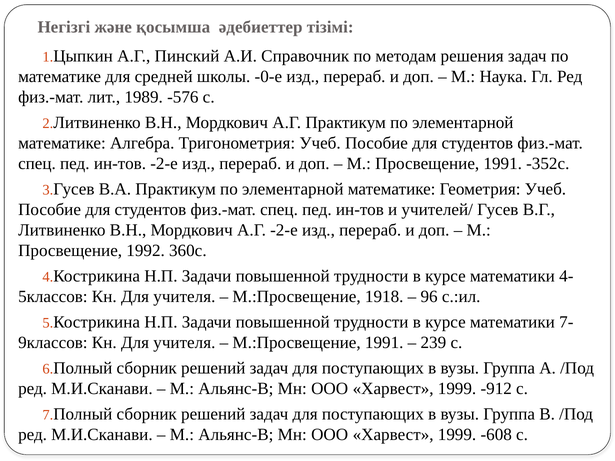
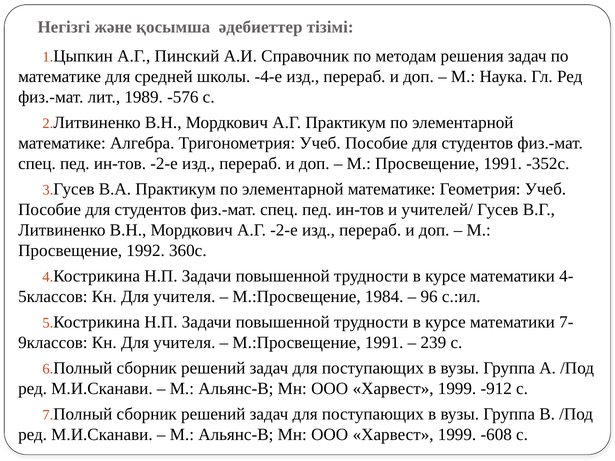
-0-е: -0-е -> -4-е
1918: 1918 -> 1984
